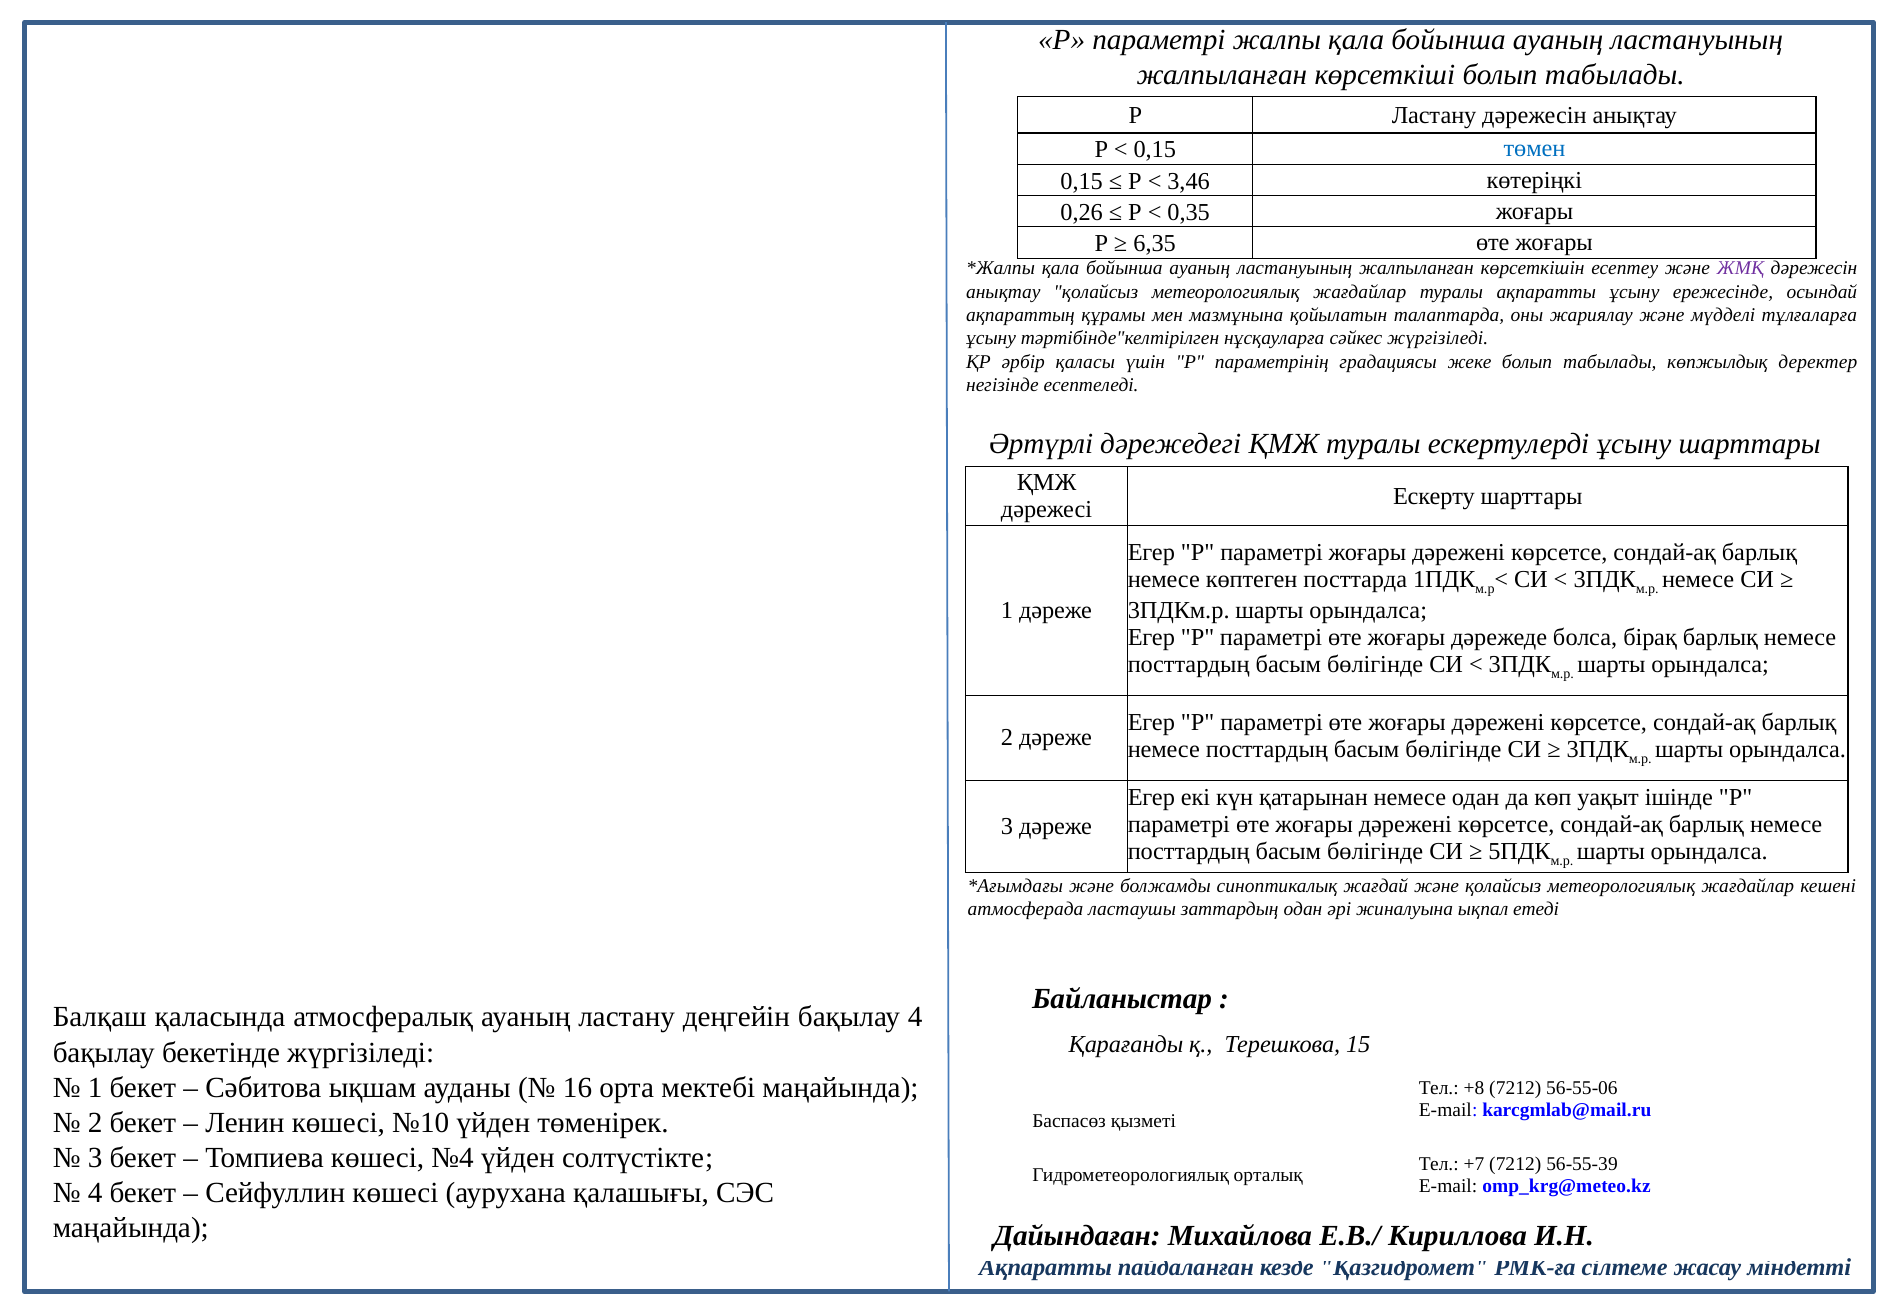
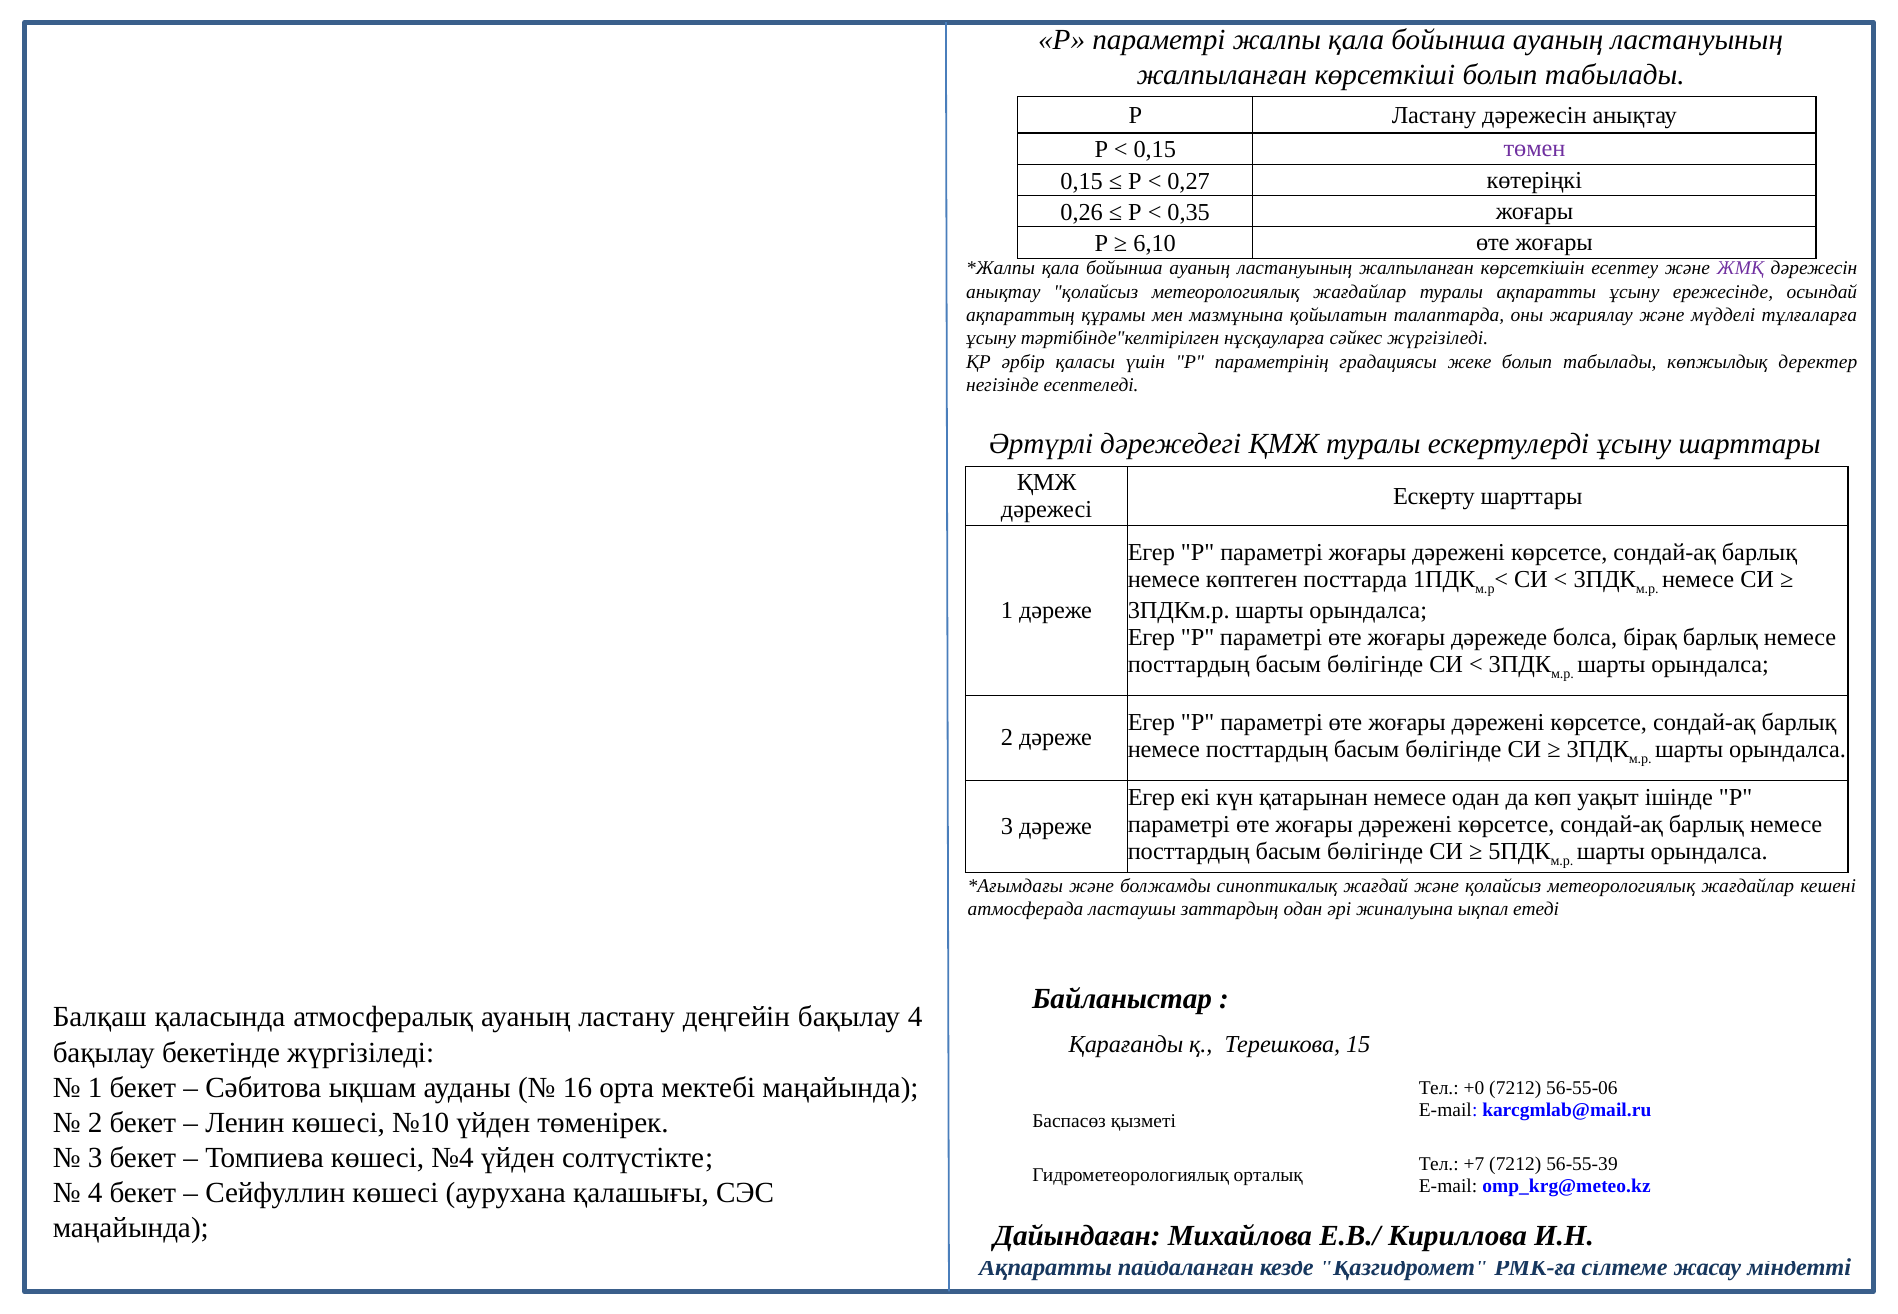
төмен colour: blue -> purple
3,46: 3,46 -> 0,27
6,35: 6,35 -> 6,10
+8: +8 -> +0
